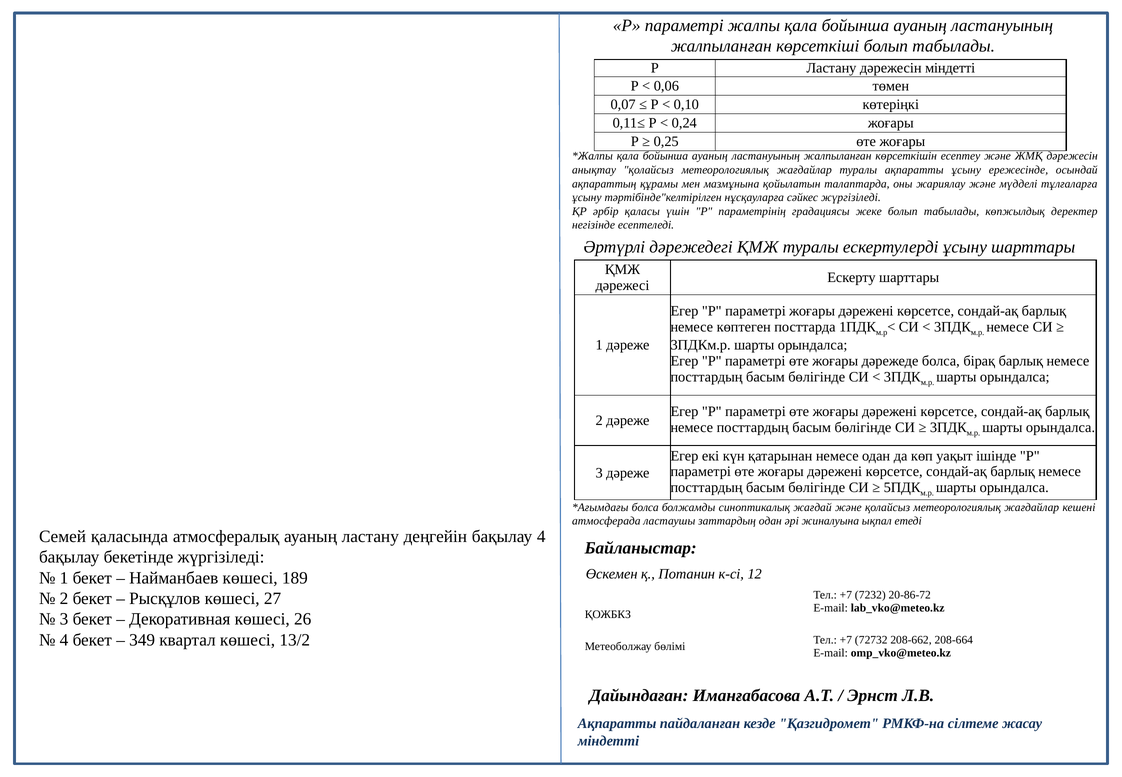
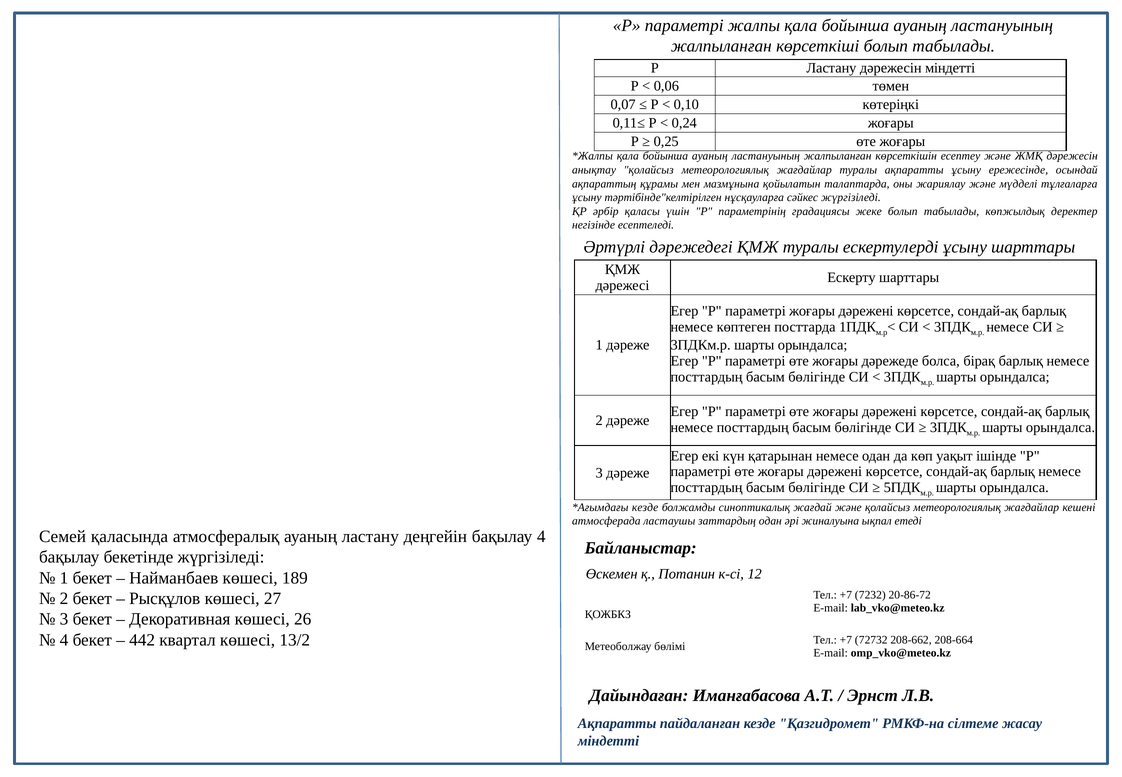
болса at (645, 507): болса -> кезде
349: 349 -> 442
